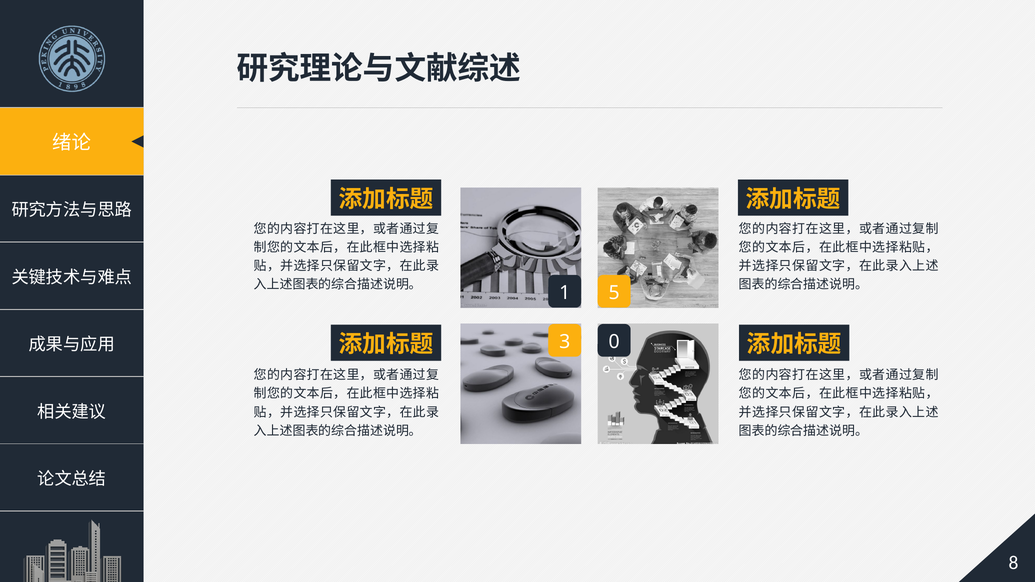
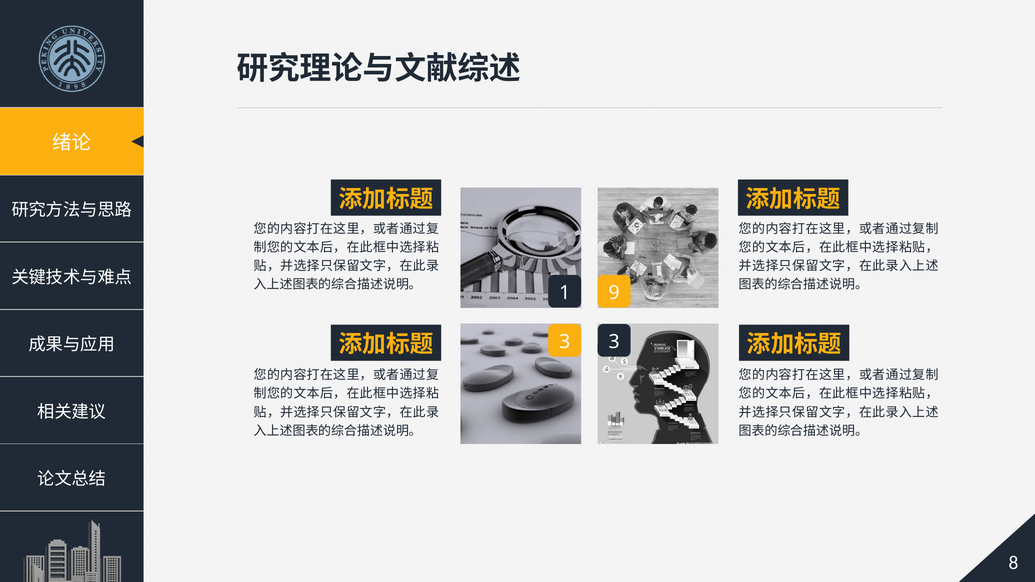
5: 5 -> 9
3 0: 0 -> 3
